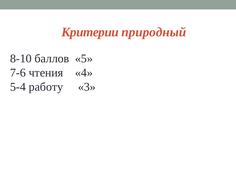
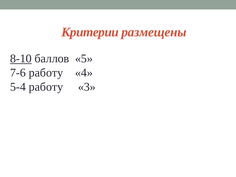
природный: природный -> размещены
8-10 underline: none -> present
7-6 чтения: чтения -> работу
